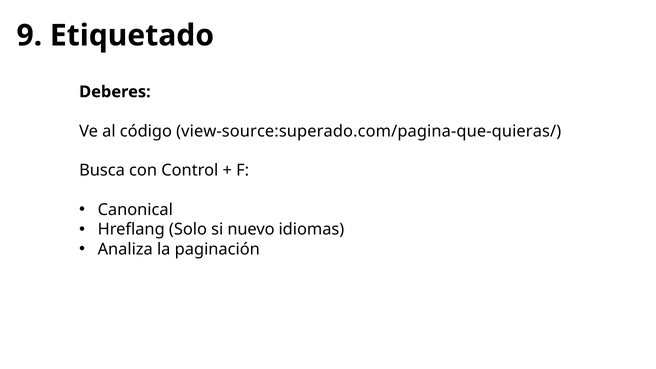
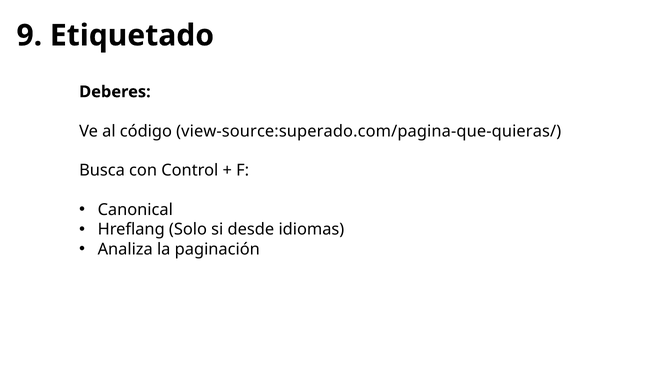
nuevo: nuevo -> desde
